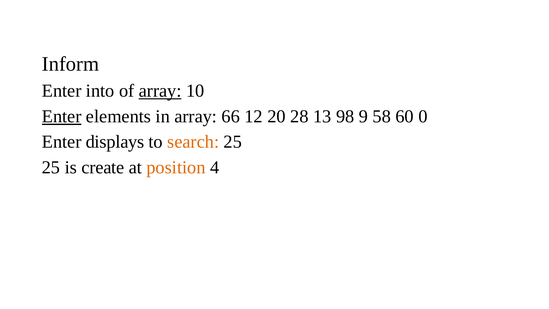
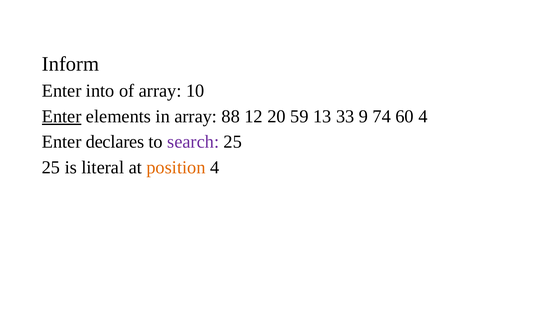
array at (160, 91) underline: present -> none
66: 66 -> 88
28: 28 -> 59
98: 98 -> 33
58: 58 -> 74
60 0: 0 -> 4
displays: displays -> declares
search colour: orange -> purple
create: create -> literal
